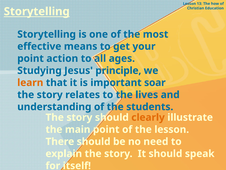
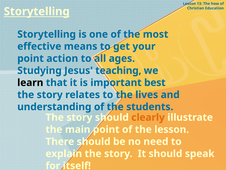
principle: principle -> teaching
learn colour: orange -> black
soar: soar -> best
